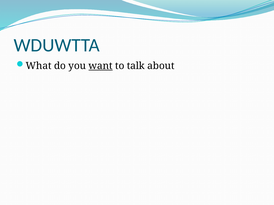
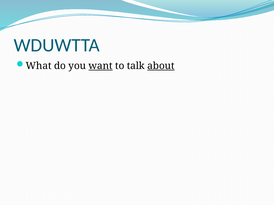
about underline: none -> present
